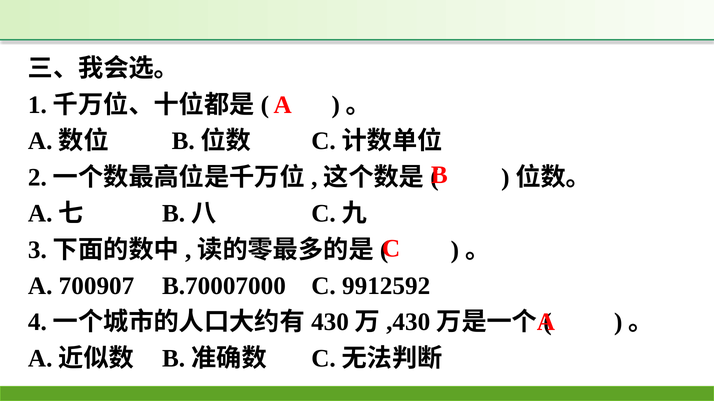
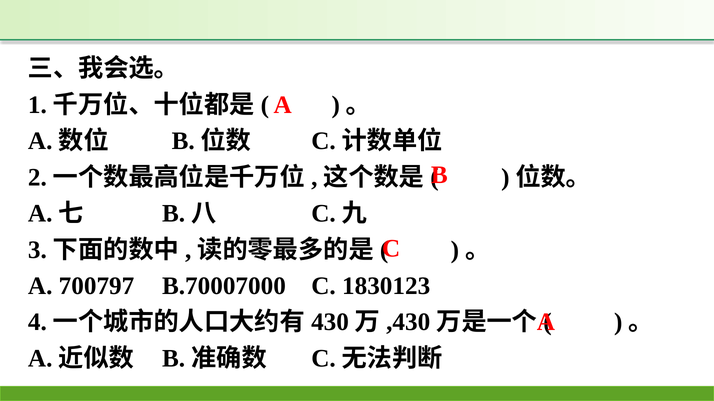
700907: 700907 -> 700797
9912592: 9912592 -> 1830123
